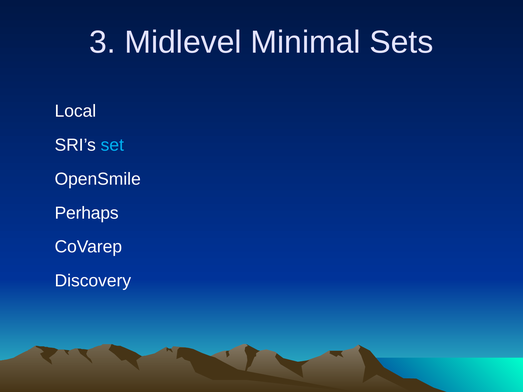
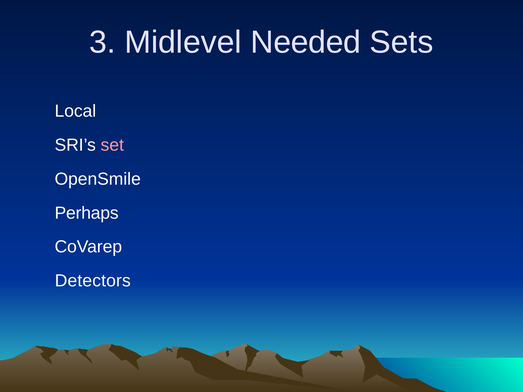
Minimal: Minimal -> Needed
set colour: light blue -> pink
Discovery: Discovery -> Detectors
